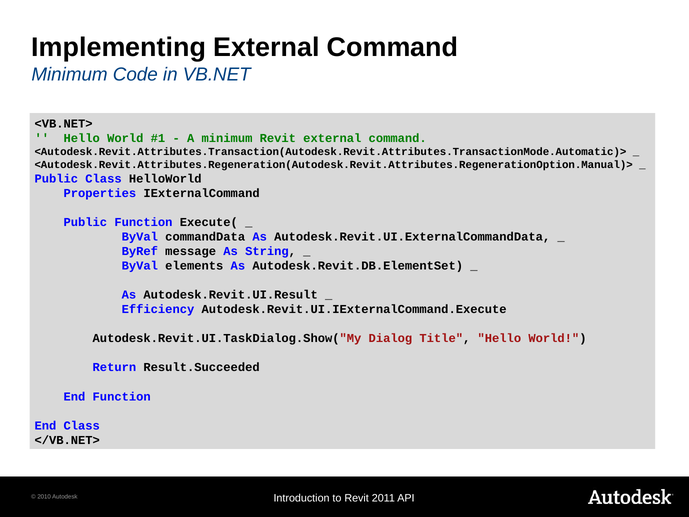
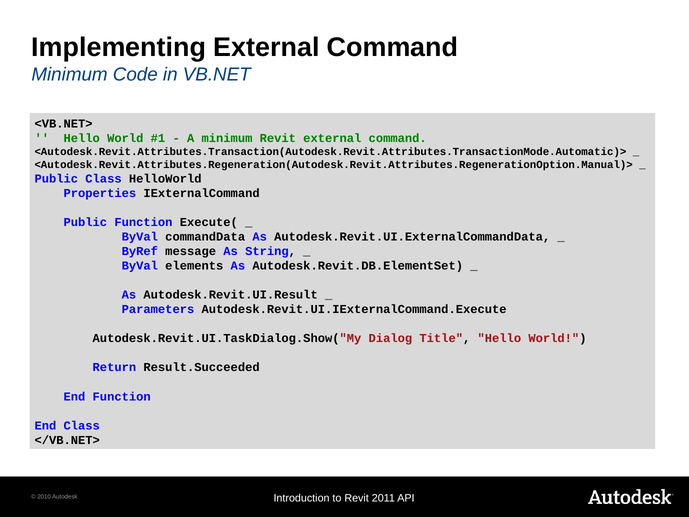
Efficiency: Efficiency -> Parameters
